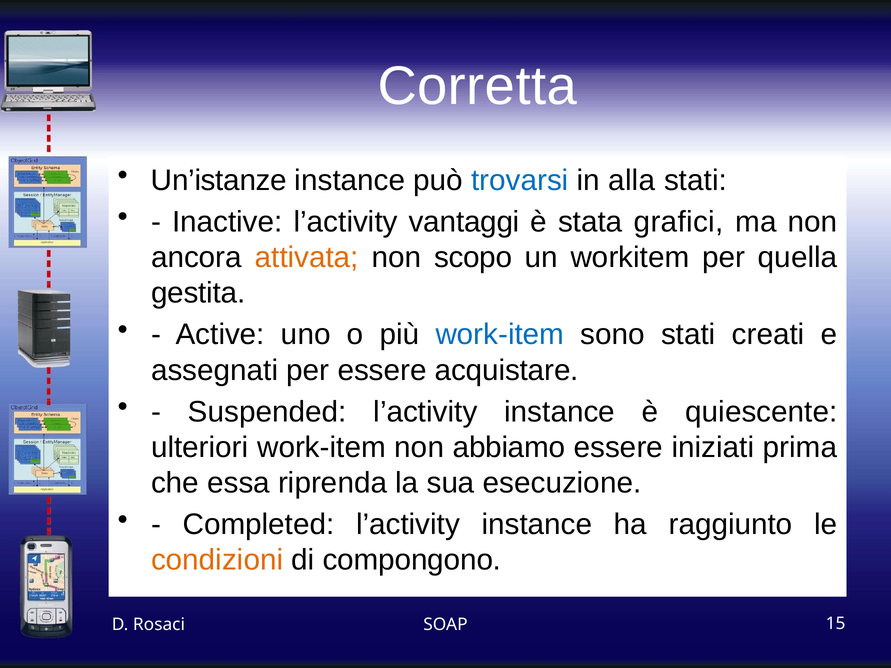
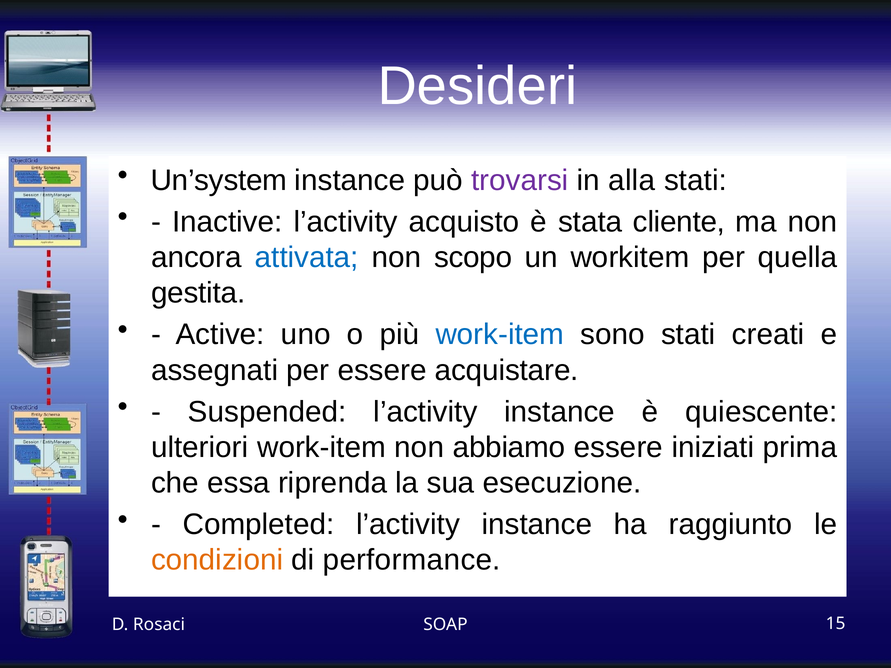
Corretta: Corretta -> Desideri
Un’istanze: Un’istanze -> Un’system
trovarsi colour: blue -> purple
vantaggi: vantaggi -> acquisto
grafici: grafici -> cliente
attivata colour: orange -> blue
compongono: compongono -> performance
